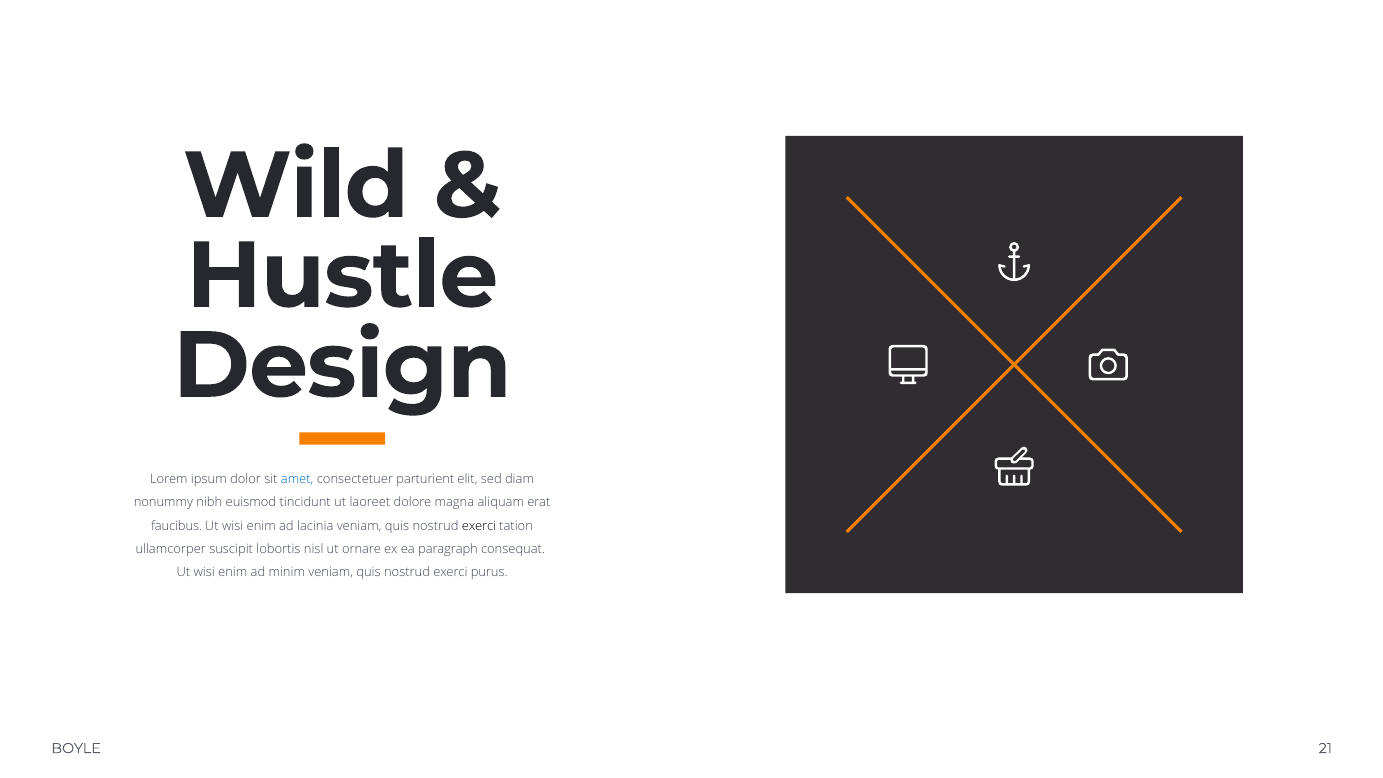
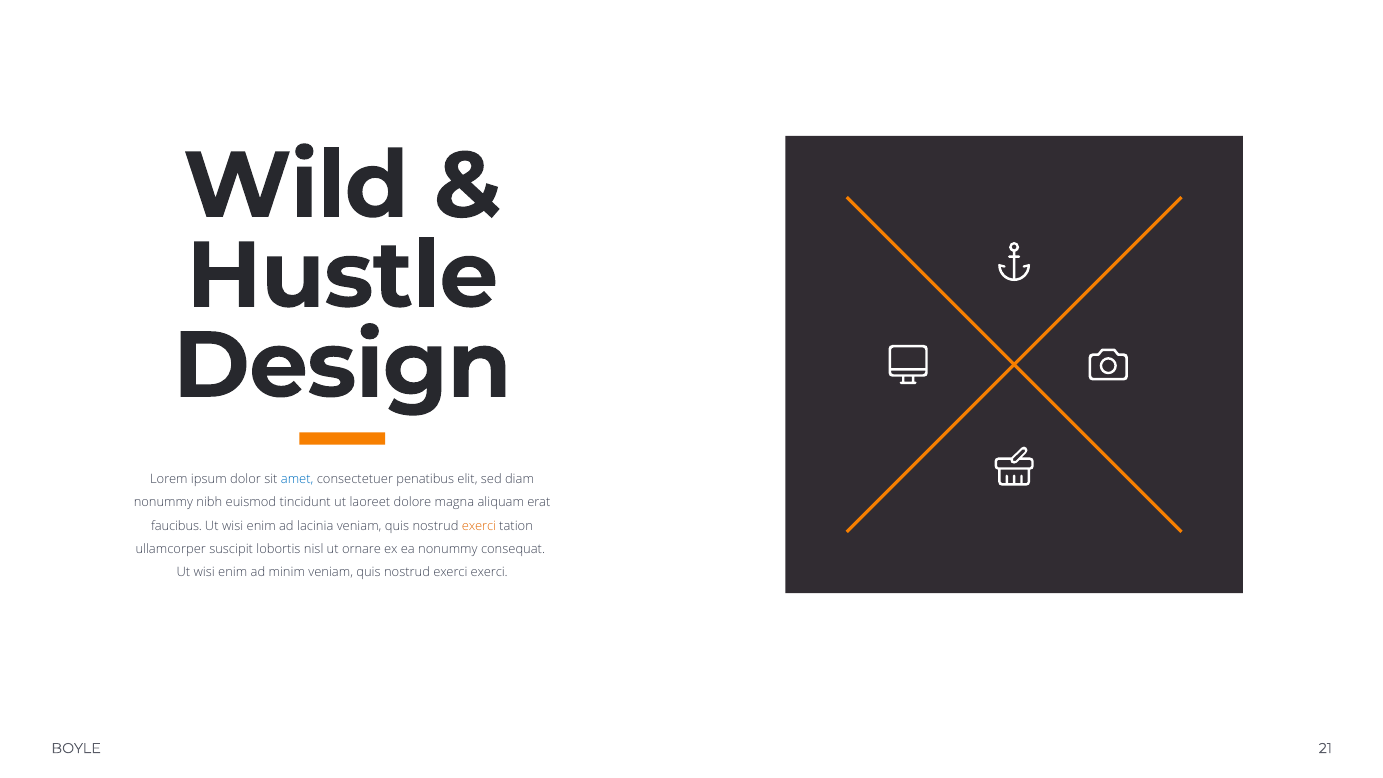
parturient: parturient -> penatibus
exerci at (479, 526) colour: black -> orange
ea paragraph: paragraph -> nonummy
exerci purus: purus -> exerci
